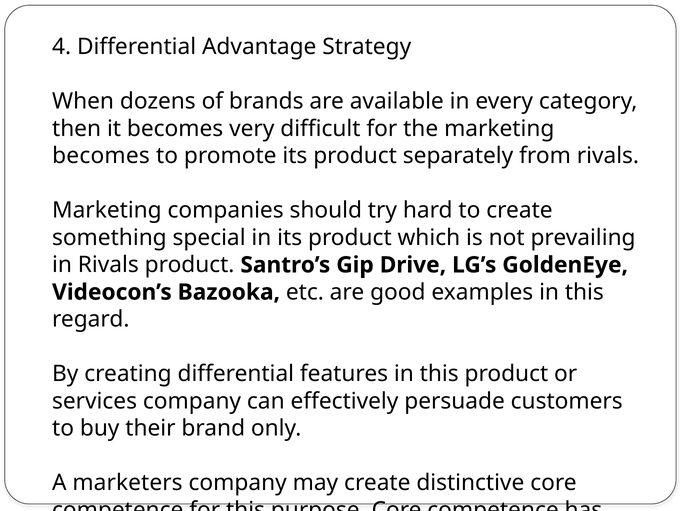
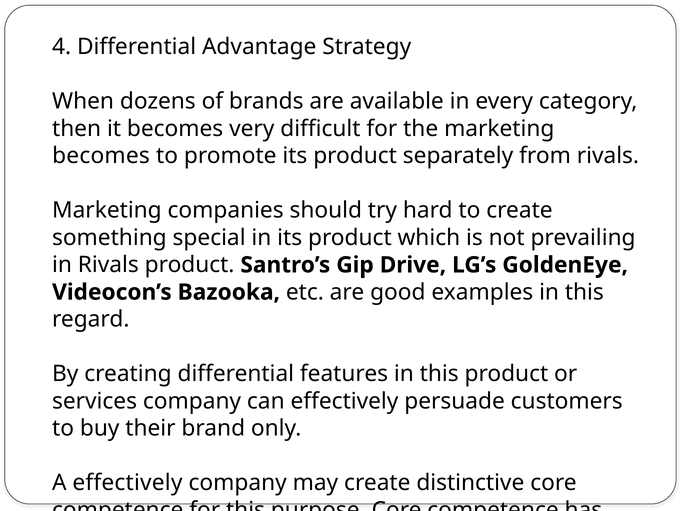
A marketers: marketers -> effectively
